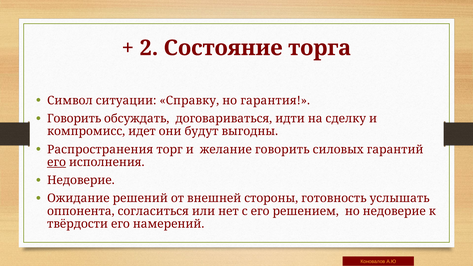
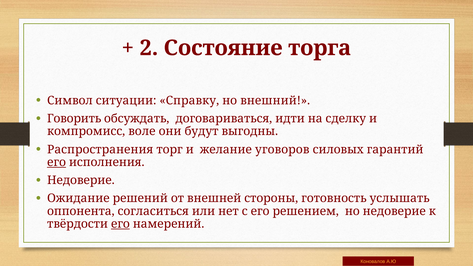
гарантия: гарантия -> внешний
идет: идет -> воле
желание говорить: говорить -> уговоров
его at (120, 224) underline: none -> present
